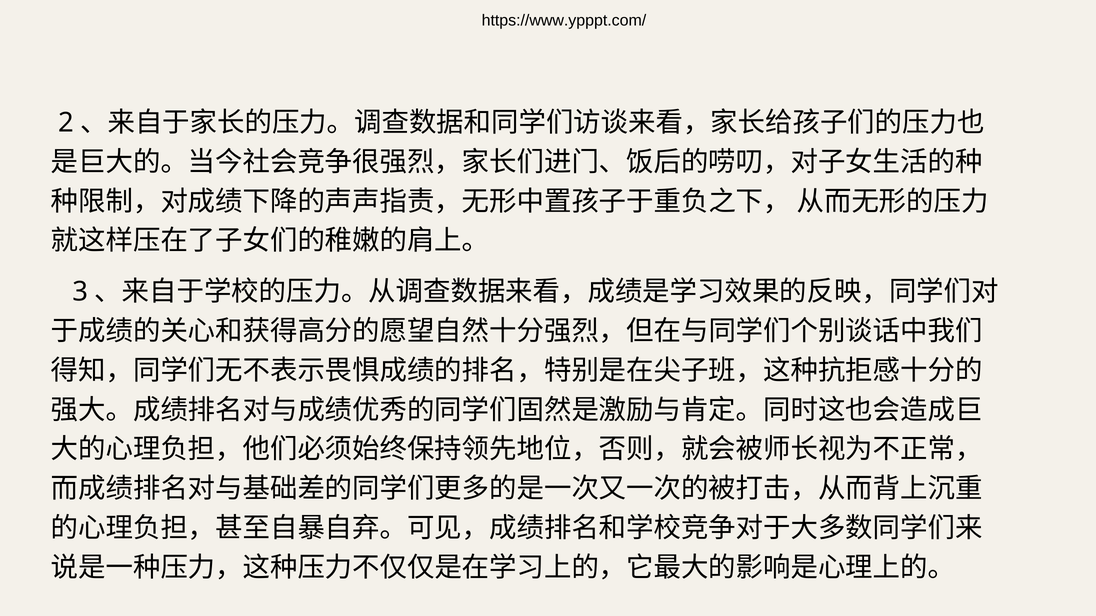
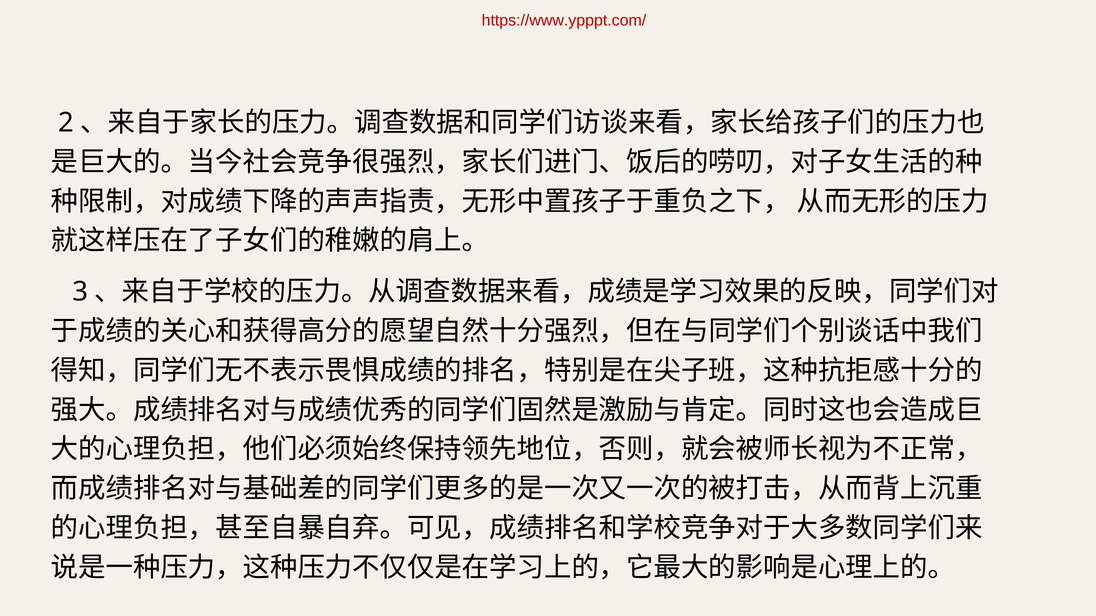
https://www.ypppt.com/ colour: black -> red
